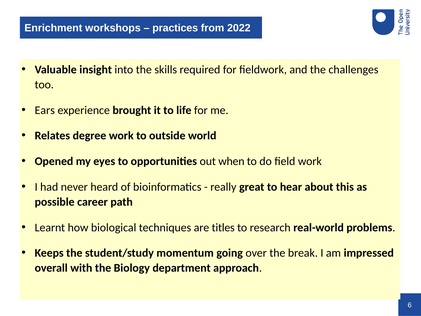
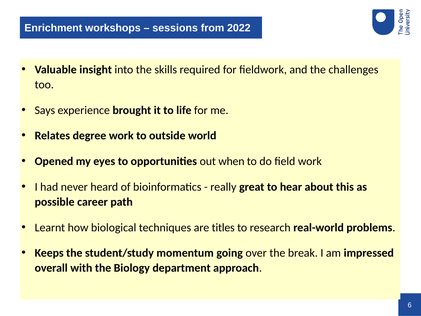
practices: practices -> sessions
Ears: Ears -> Says
